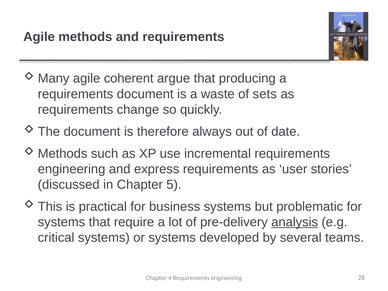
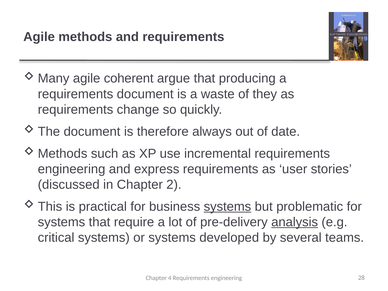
sets: sets -> they
5: 5 -> 2
systems at (227, 207) underline: none -> present
